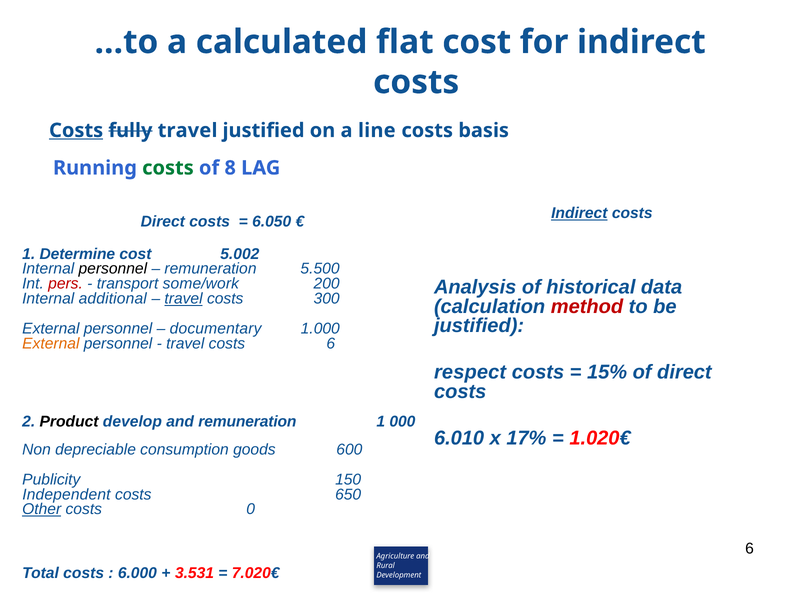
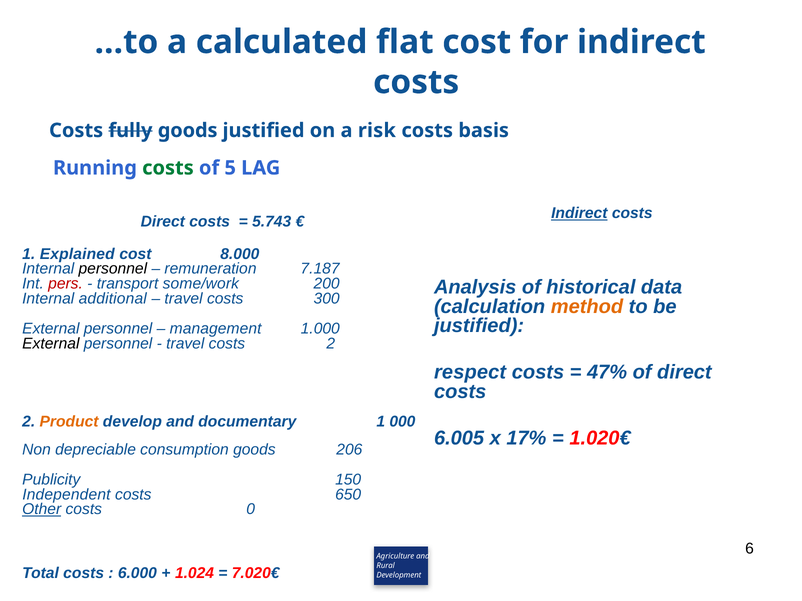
Costs at (76, 131) underline: present -> none
fully travel: travel -> goods
line: line -> risk
8: 8 -> 5
6.050: 6.050 -> 5.743
Determine: Determine -> Explained
5.002: 5.002 -> 8.000
5.500: 5.500 -> 7.187
travel at (184, 299) underline: present -> none
method colour: red -> orange
documentary: documentary -> management
External at (51, 344) colour: orange -> black
travel costs 6: 6 -> 2
15%: 15% -> 47%
Product colour: black -> orange
and remuneration: remuneration -> documentary
6.010: 6.010 -> 6.005
600: 600 -> 206
3.531: 3.531 -> 1.024
